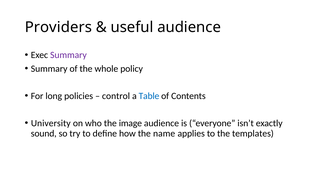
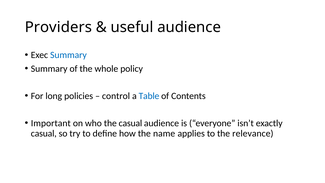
Summary at (68, 55) colour: purple -> blue
University: University -> Important
the image: image -> casual
sound at (44, 133): sound -> casual
templates: templates -> relevance
